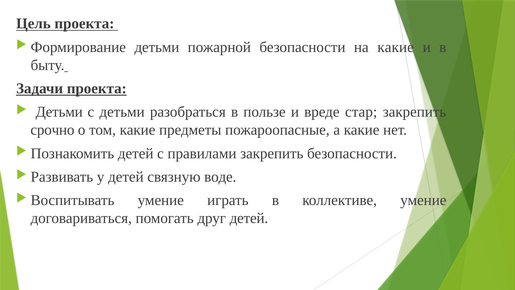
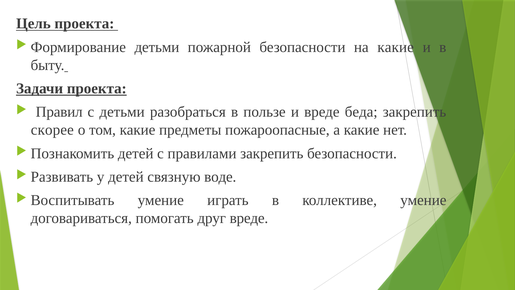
Детьми at (59, 112): Детьми -> Правил
стар: стар -> беда
срочно: срочно -> скорее
друг детей: детей -> вреде
